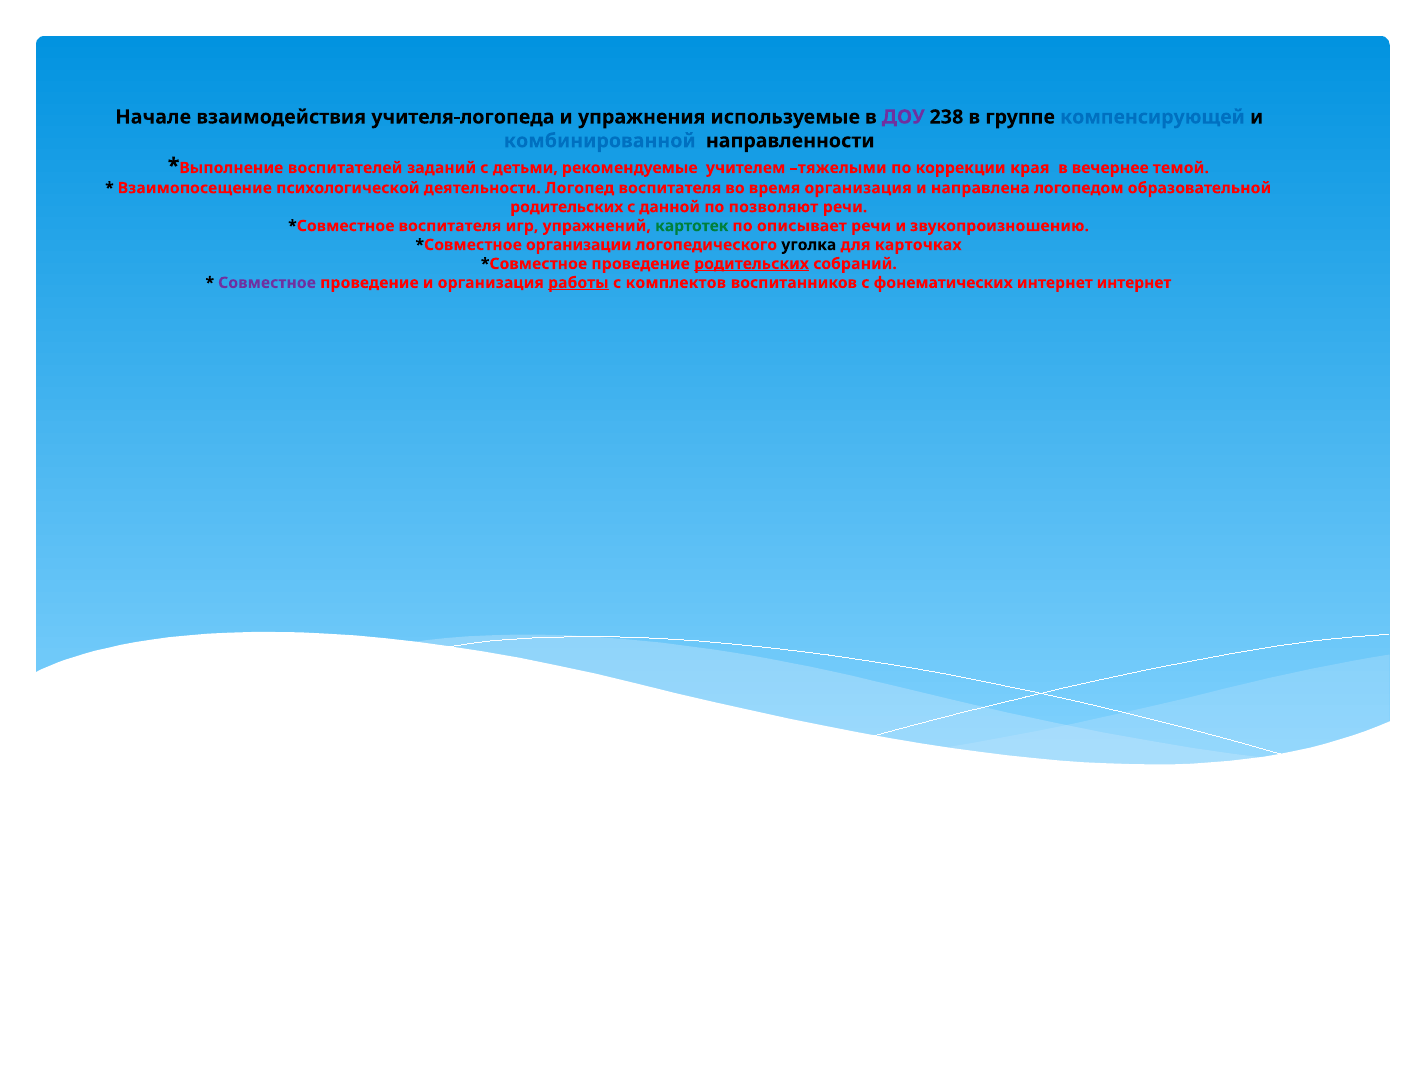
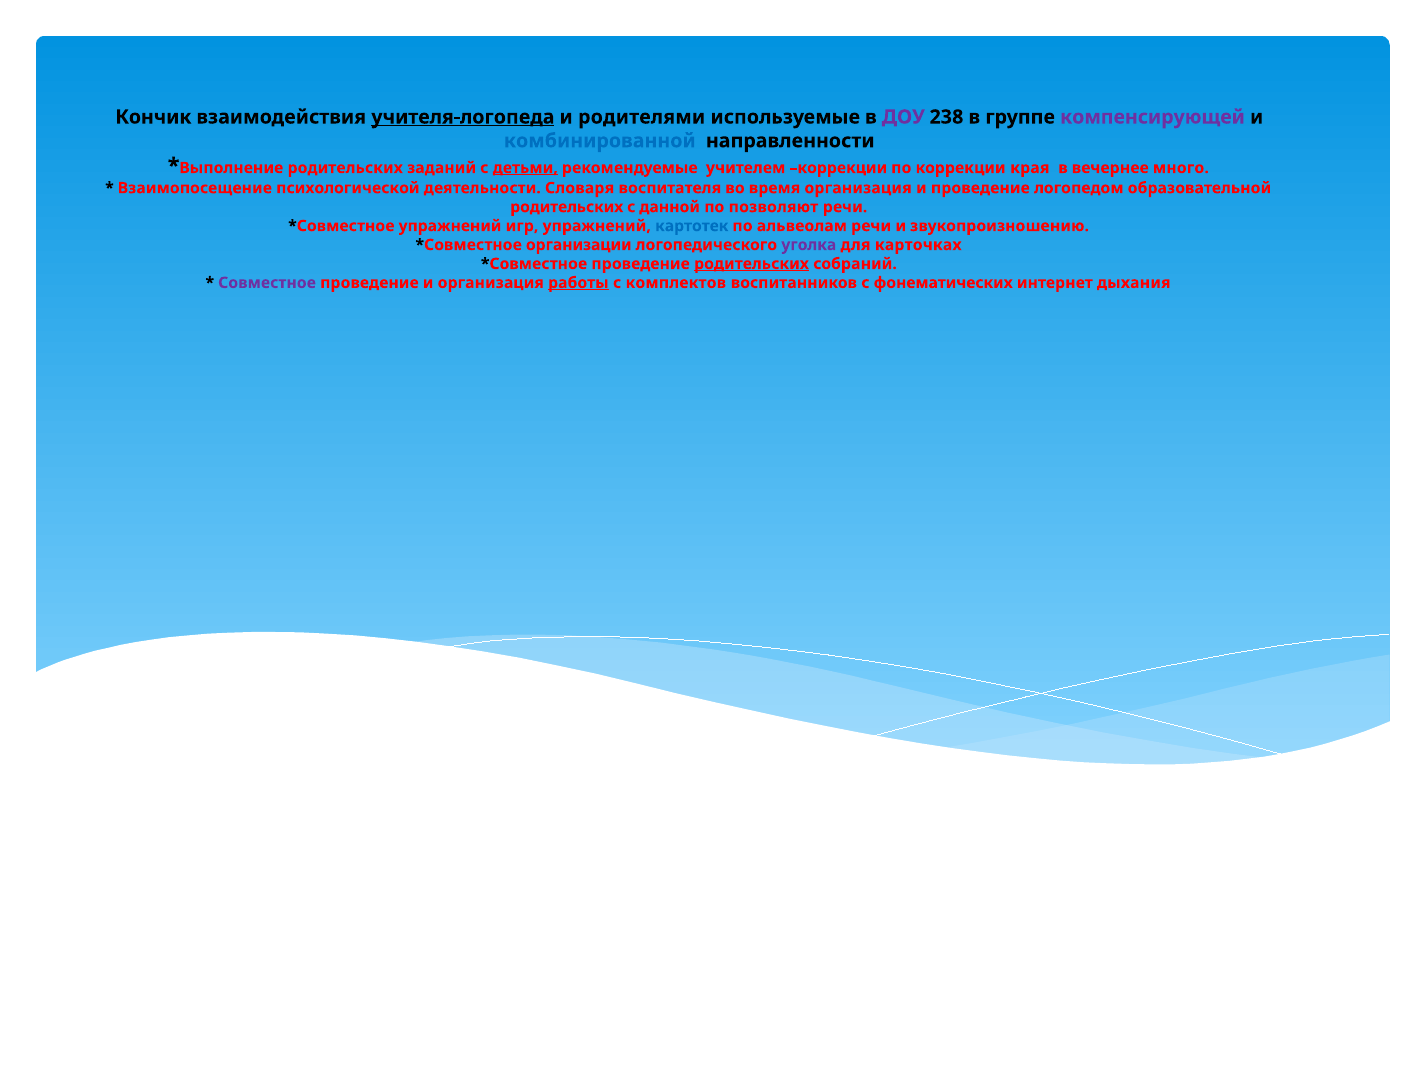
Начале: Начале -> Кончик
учителя-логопеда underline: none -> present
упражнения: упражнения -> родителями
компенсирующей colour: blue -> purple
воспитателей at (345, 168): воспитателей -> родительских
детьми underline: none -> present
учителем тяжелыми: тяжелыми -> коррекции
темой: темой -> много
Логопед: Логопед -> Словаря
и направлена: направлена -> проведение
воспитателя at (450, 226): воспитателя -> упражнений
картотек colour: green -> blue
описывает: описывает -> альвеолам
уголка colour: black -> purple
интернет интернет: интернет -> дыхания
